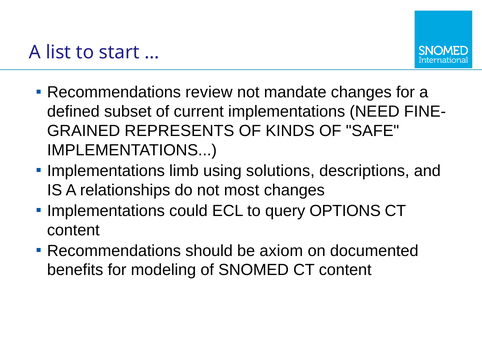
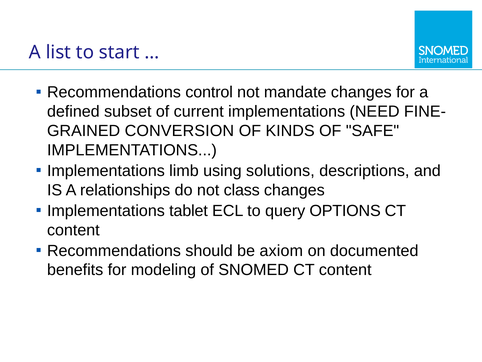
review: review -> control
REPRESENTS: REPRESENTS -> CONVERSION
most: most -> class
could: could -> tablet
